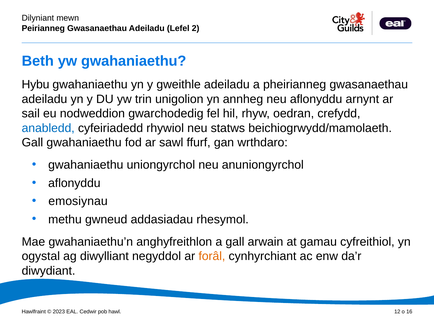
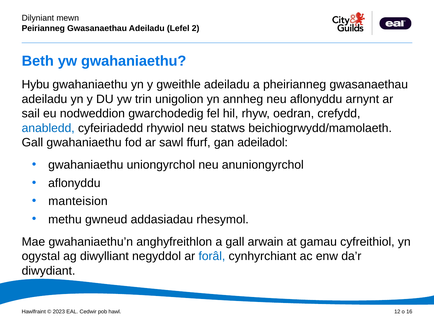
wrthdaro: wrthdaro -> adeiladol
emosiynau: emosiynau -> manteision
forâl colour: orange -> blue
